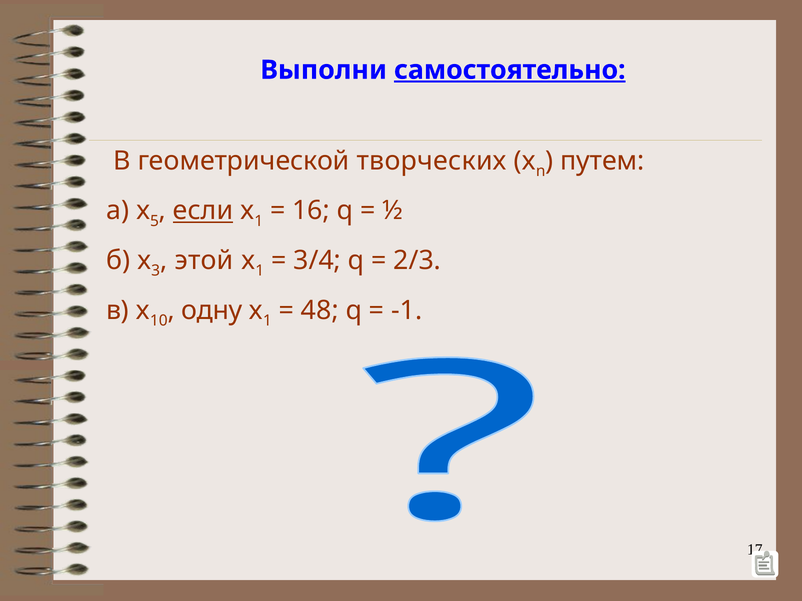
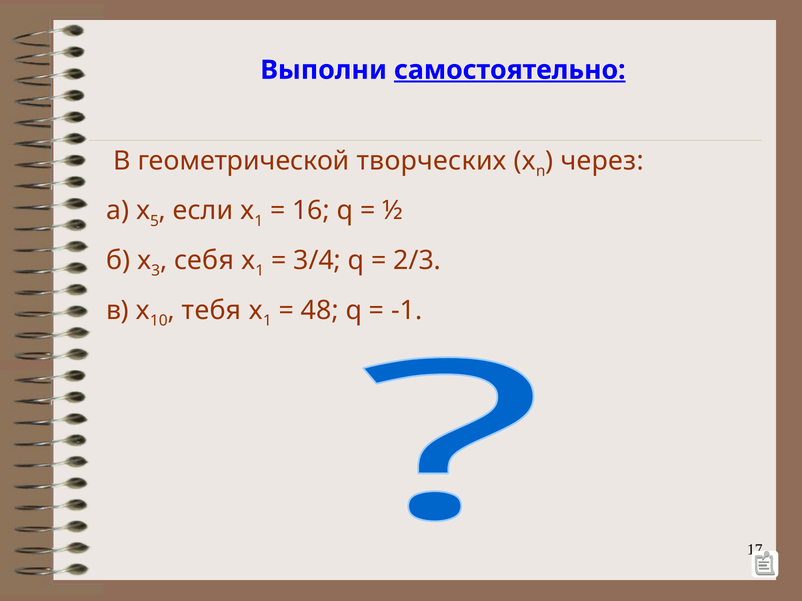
путем: путем -> через
если underline: present -> none
этой: этой -> себя
одну: одну -> тебя
